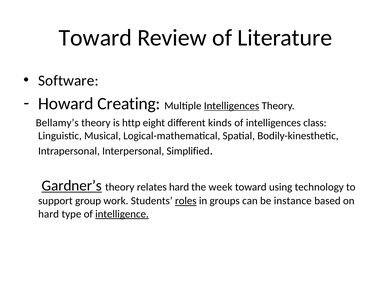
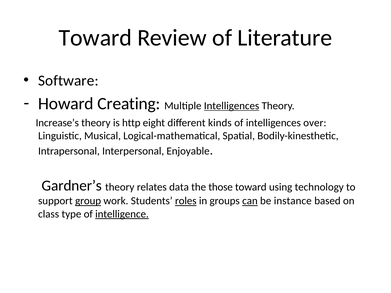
Bellamy’s: Bellamy’s -> Increase’s
class: class -> over
Simplified: Simplified -> Enjoyable
Gardner’s underline: present -> none
relates hard: hard -> data
week: week -> those
group underline: none -> present
can underline: none -> present
hard at (49, 214): hard -> class
